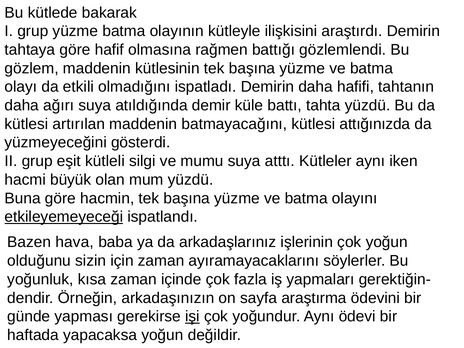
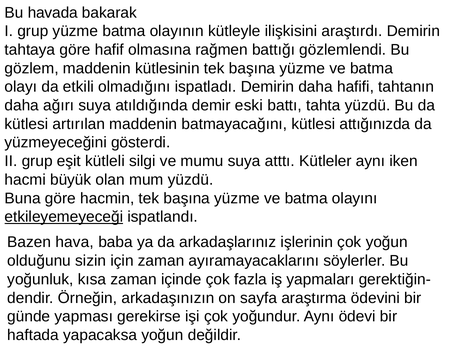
kütlede: kütlede -> havada
küle: küle -> eski
işi underline: present -> none
